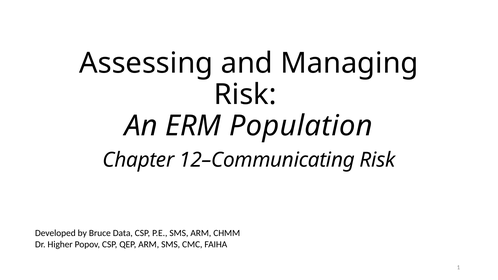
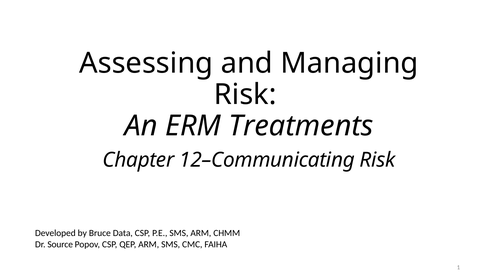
Population: Population -> Treatments
Higher: Higher -> Source
